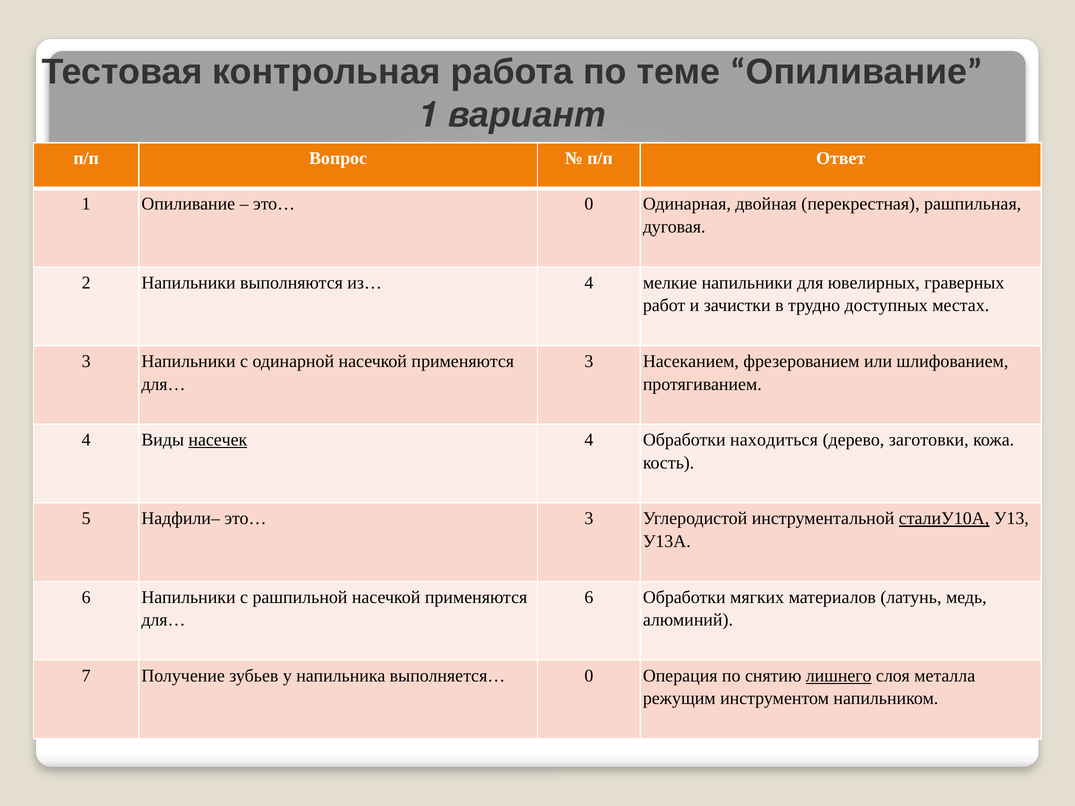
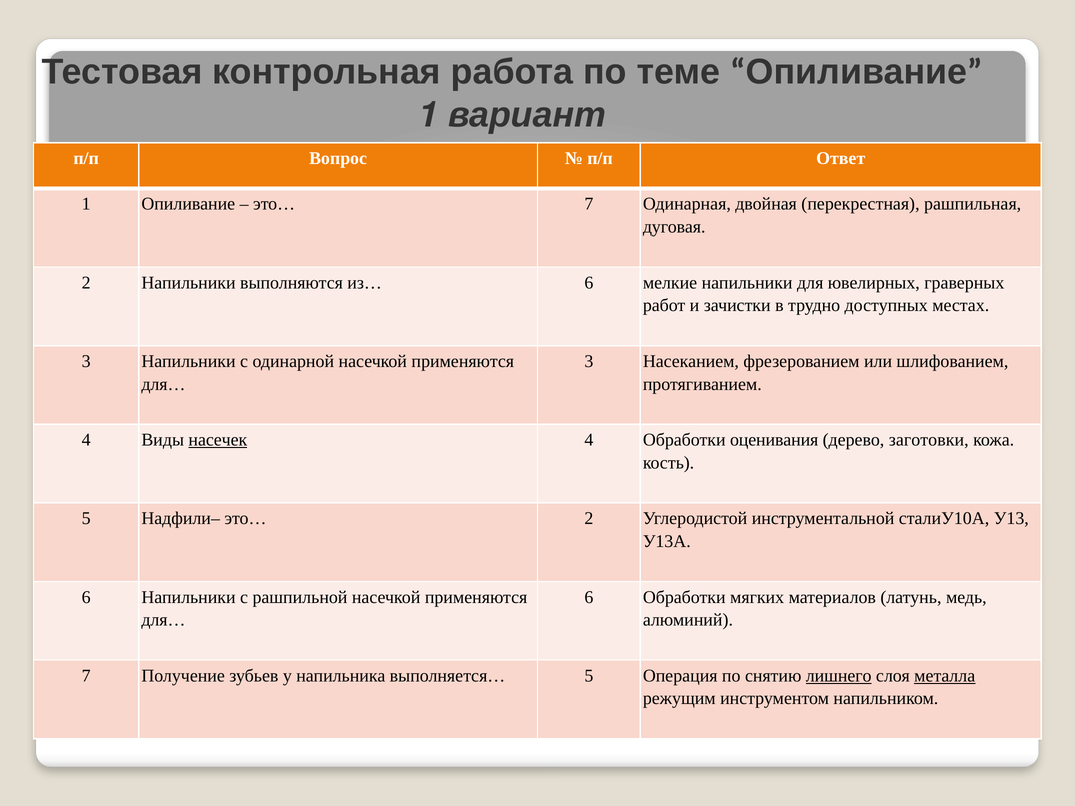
это… 0: 0 -> 7
из… 4: 4 -> 6
находиться: находиться -> оценивания
это… 3: 3 -> 2
сталиУ10А underline: present -> none
выполняется… 0: 0 -> 5
металла underline: none -> present
